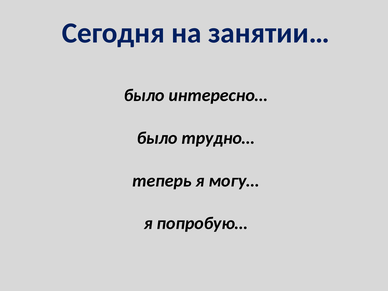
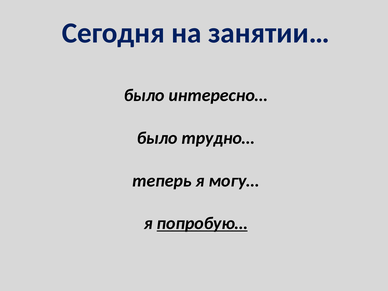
попробую… underline: none -> present
